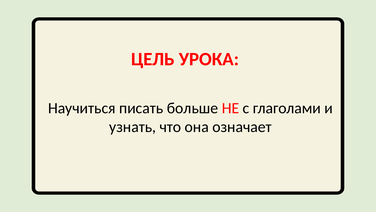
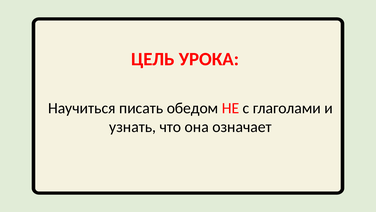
больше: больше -> обедом
